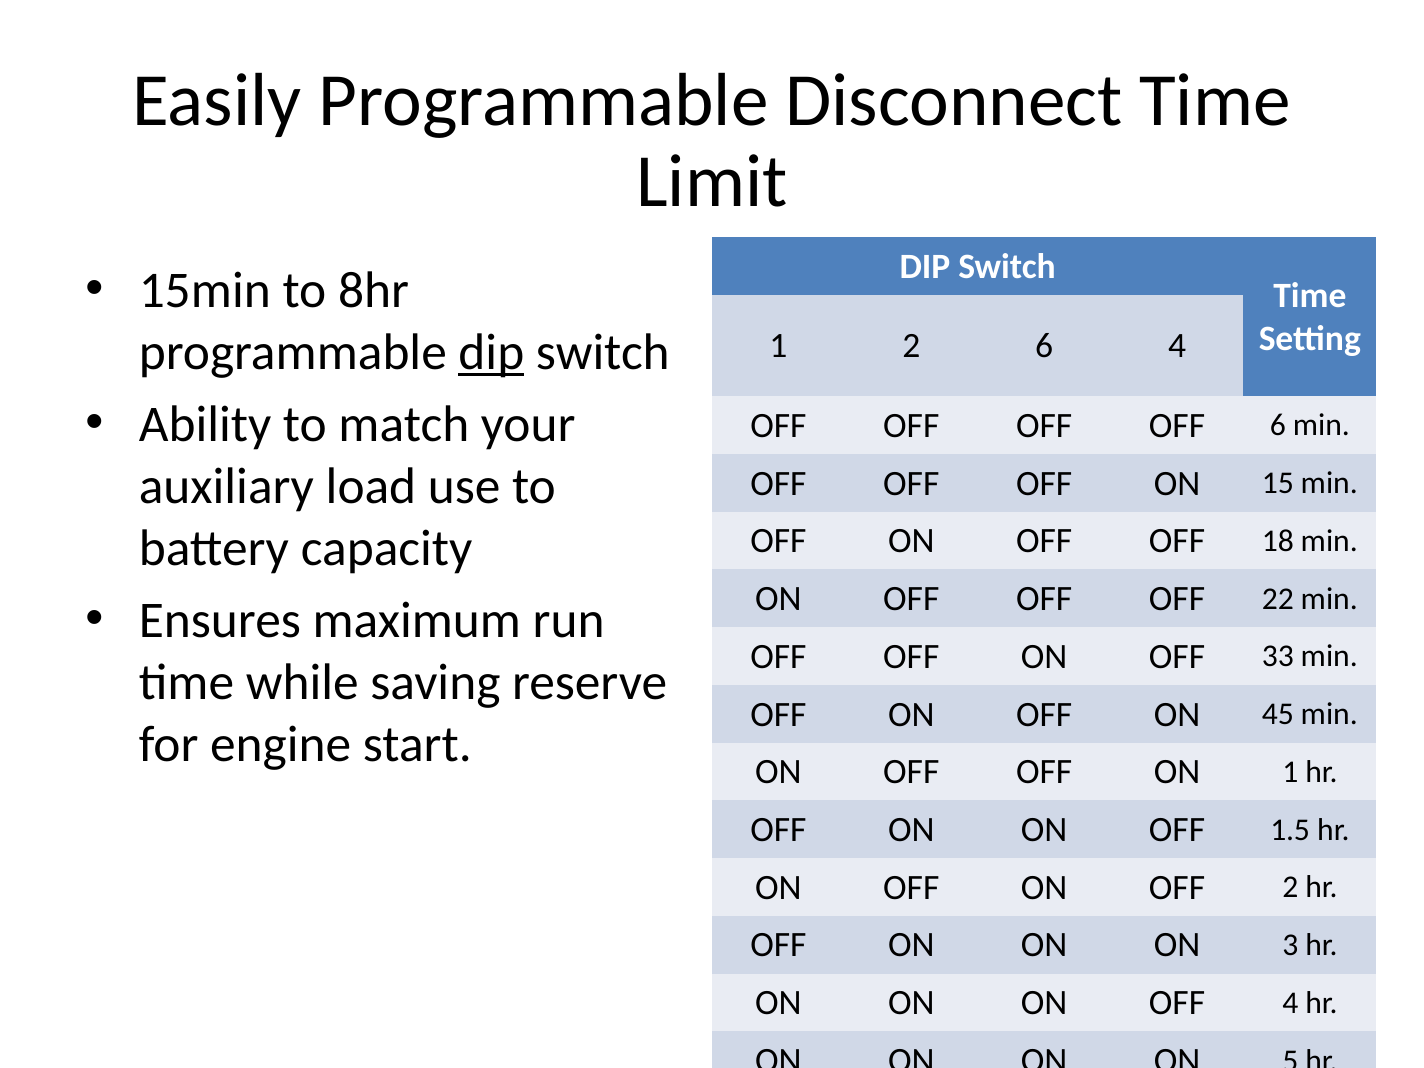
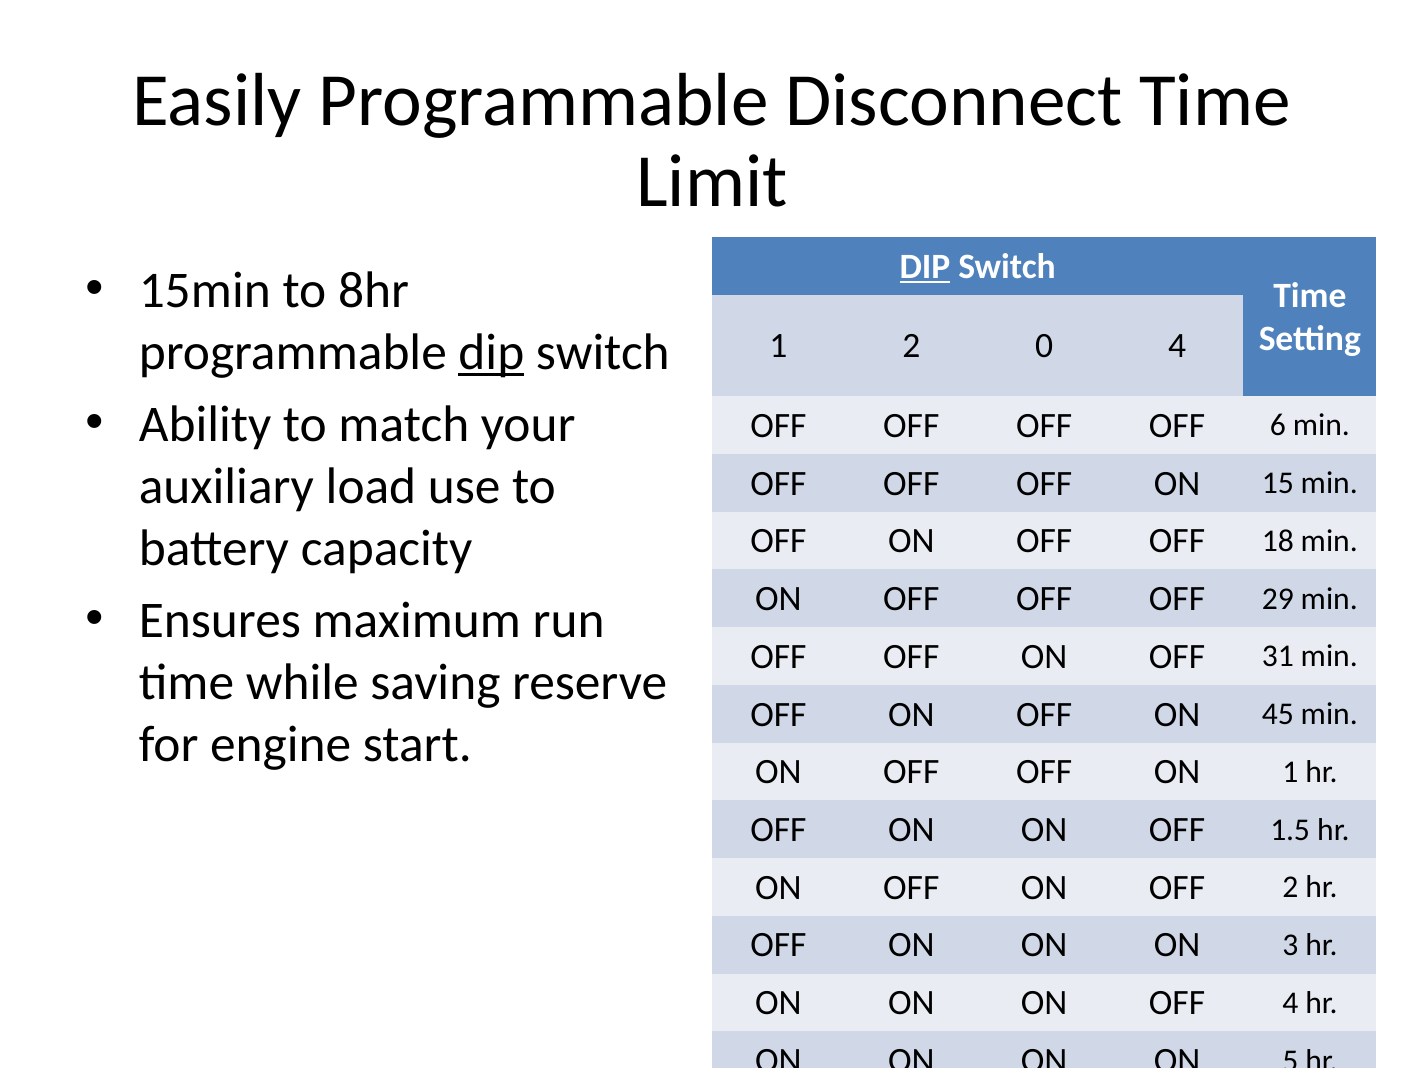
DIP at (925, 267) underline: none -> present
2 6: 6 -> 0
22: 22 -> 29
33: 33 -> 31
